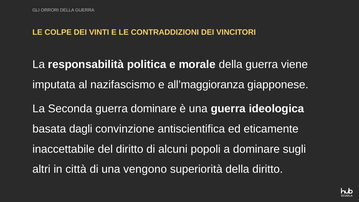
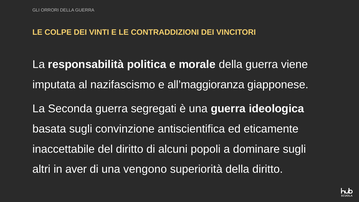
guerra dominare: dominare -> segregati
basata dagli: dagli -> sugli
città: città -> aver
